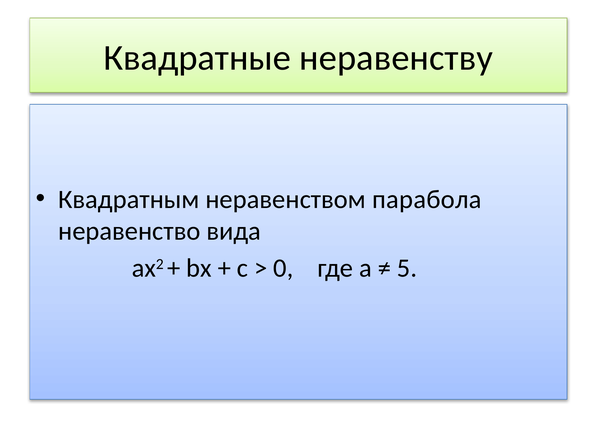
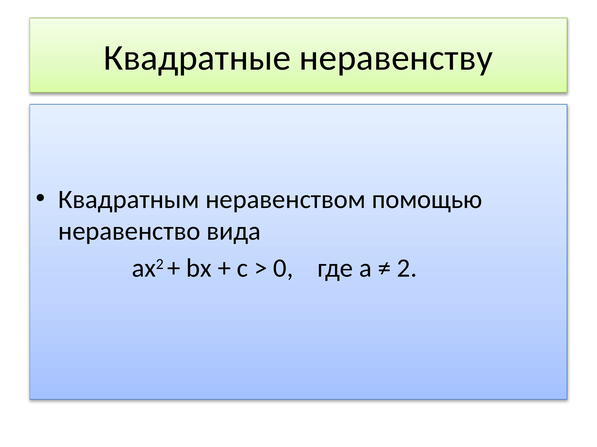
парабола: парабола -> помощью
5: 5 -> 2
